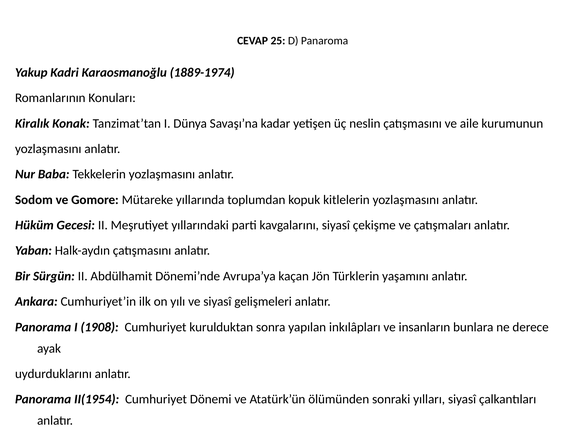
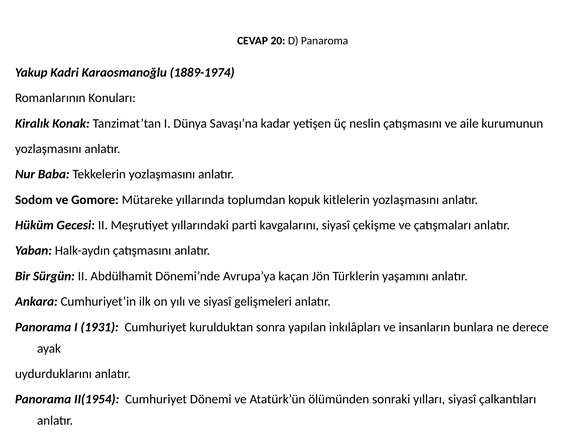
25: 25 -> 20
1908: 1908 -> 1931
